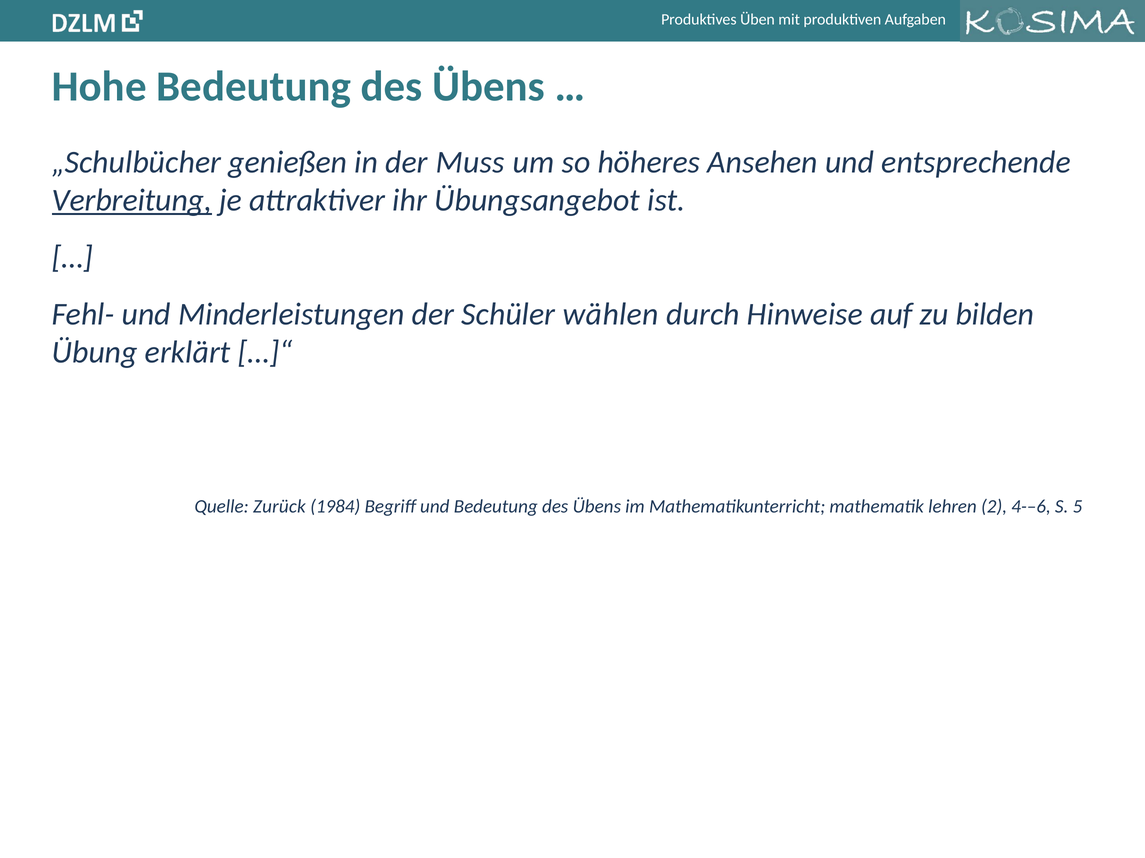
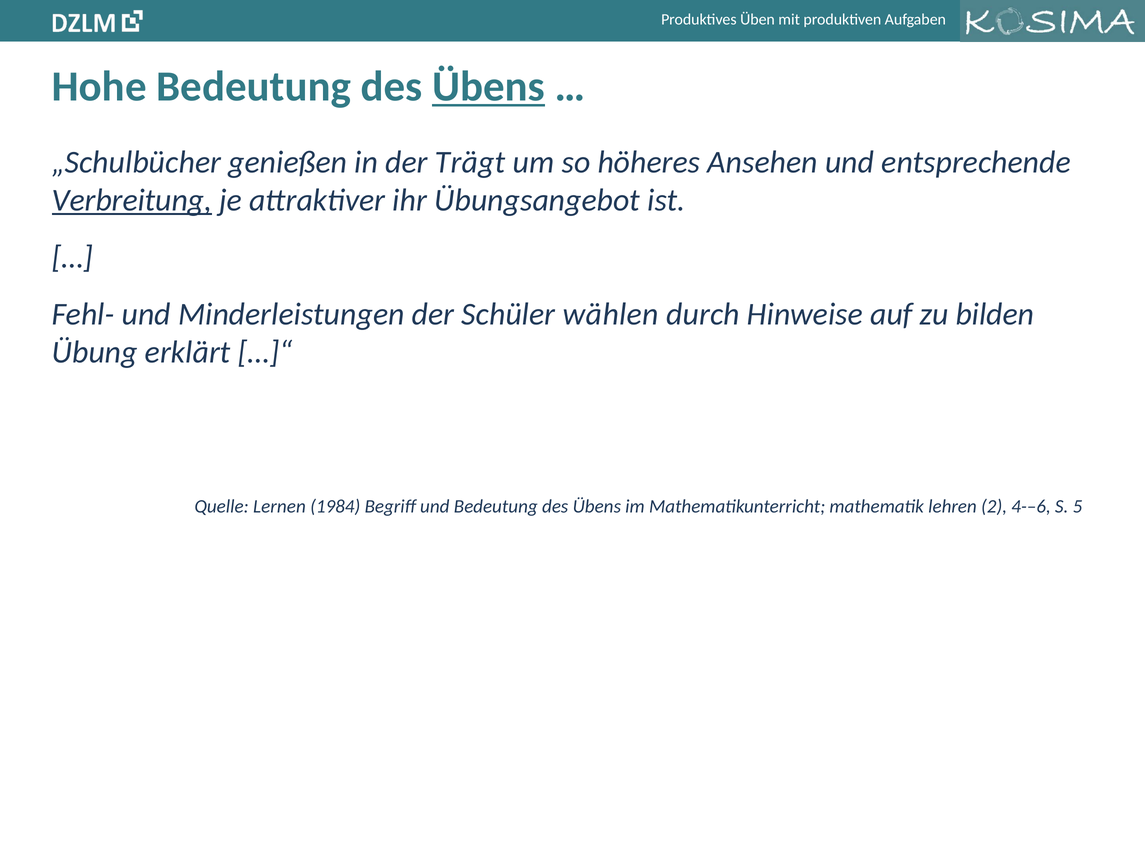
Übens at (489, 87) underline: none -> present
Muss: Muss -> Trägt
Zurück: Zurück -> Lernen
